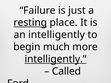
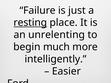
an intelligently: intelligently -> unrelenting
intelligently at (56, 59) underline: present -> none
Called: Called -> Easier
